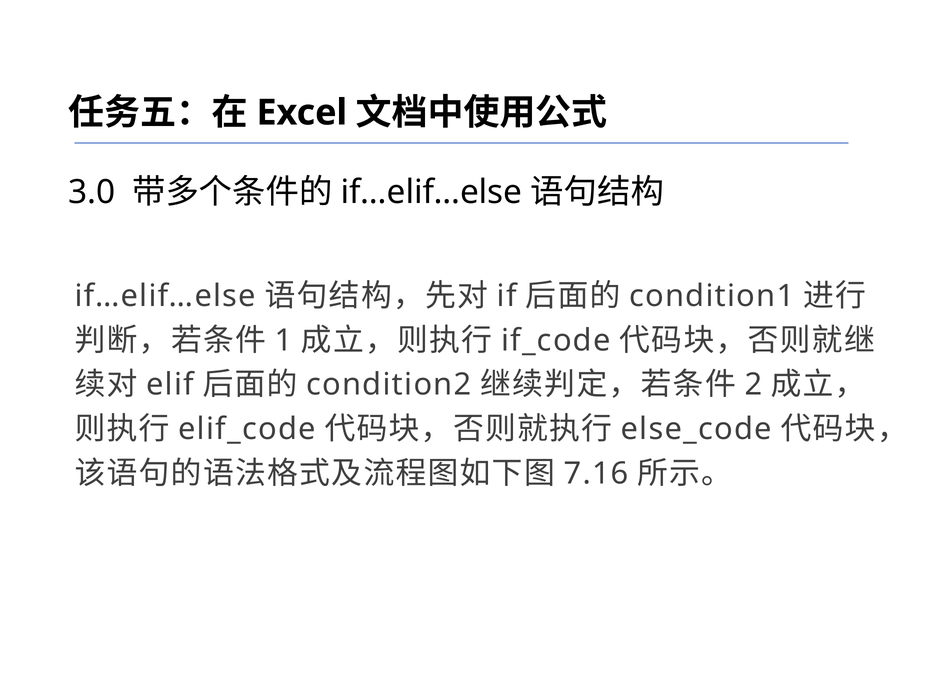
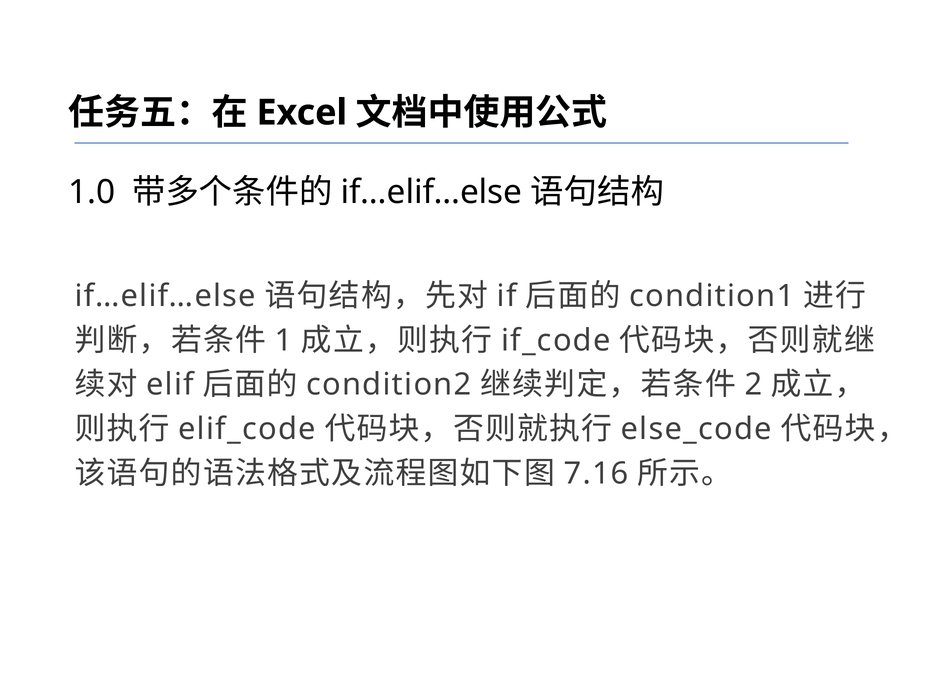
3.0: 3.0 -> 1.0
